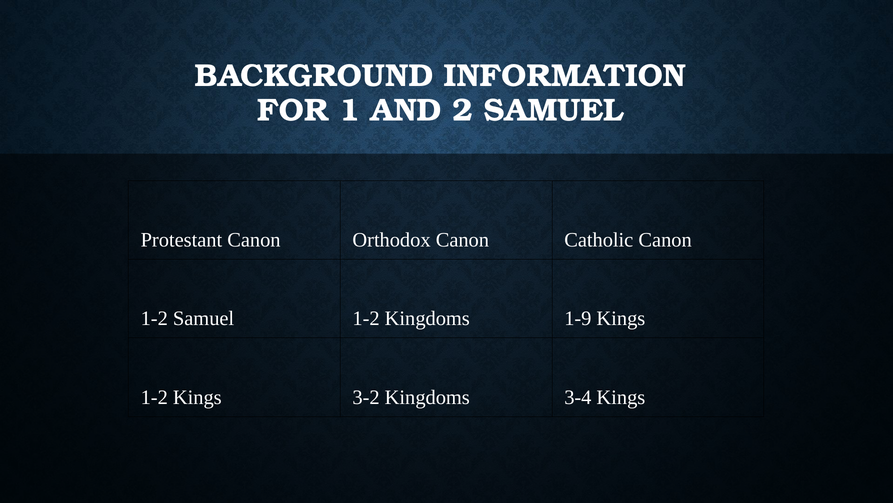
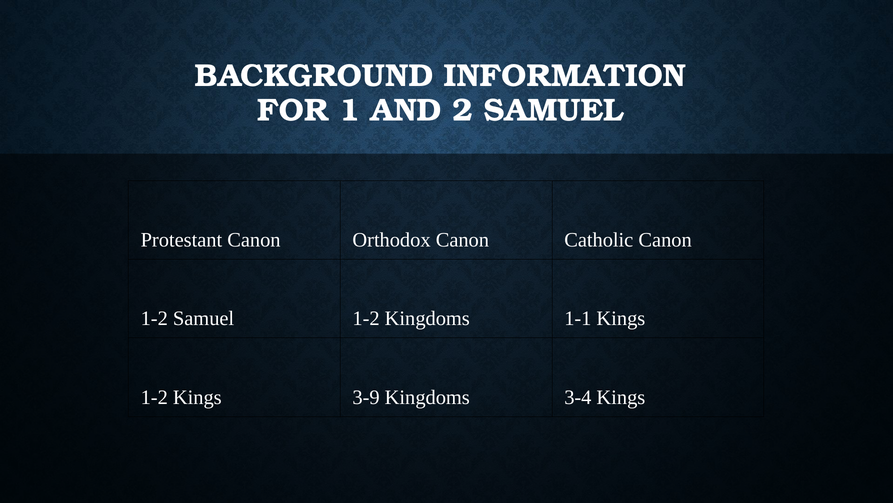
1-9: 1-9 -> 1-1
3-2: 3-2 -> 3-9
